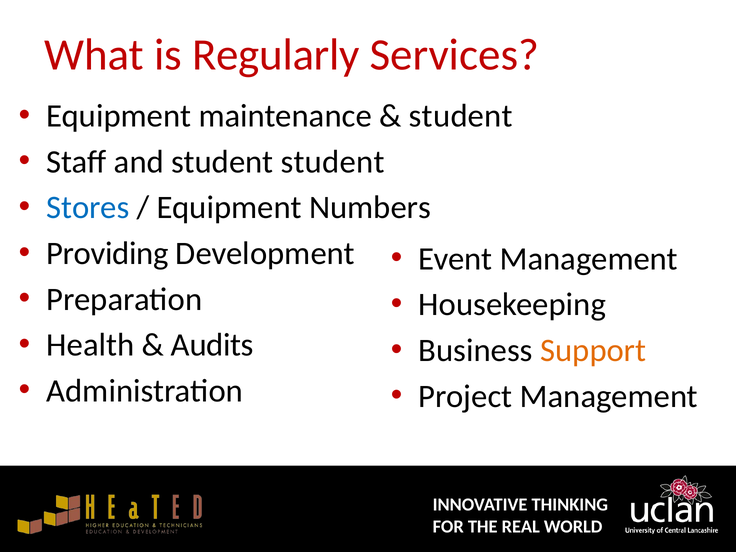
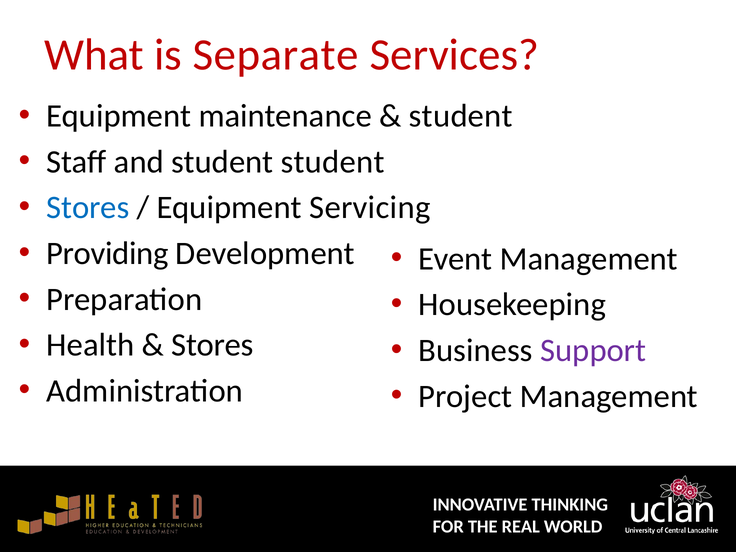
Regularly: Regularly -> Separate
Numbers: Numbers -> Servicing
Audits at (212, 345): Audits -> Stores
Support colour: orange -> purple
